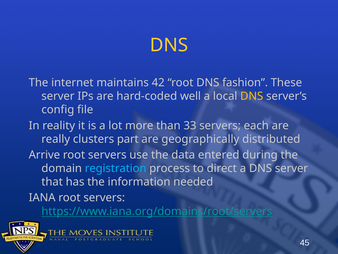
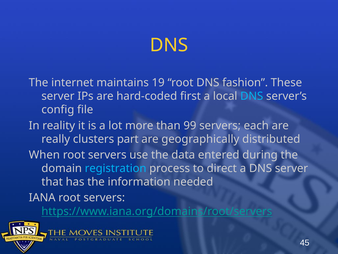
42: 42 -> 19
well: well -> first
DNS at (252, 96) colour: yellow -> light blue
33: 33 -> 99
Arrive: Arrive -> When
